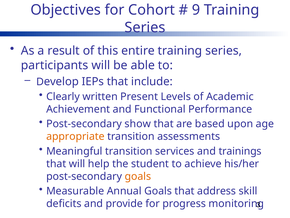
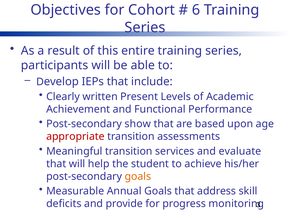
9: 9 -> 6
appropriate colour: orange -> red
trainings: trainings -> evaluate
